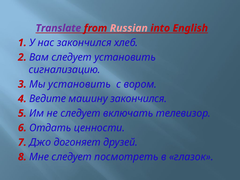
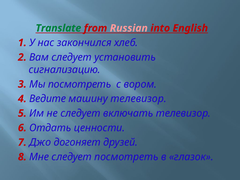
Translate colour: purple -> green
Мы установить: установить -> посмотреть
машину закончился: закончился -> телевизор
